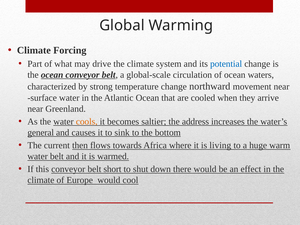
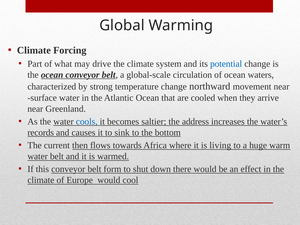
cools colour: orange -> blue
general: general -> records
short: short -> form
